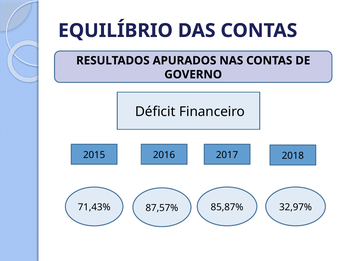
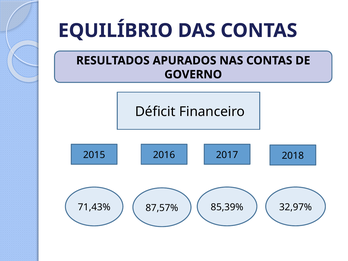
85,87%: 85,87% -> 85,39%
